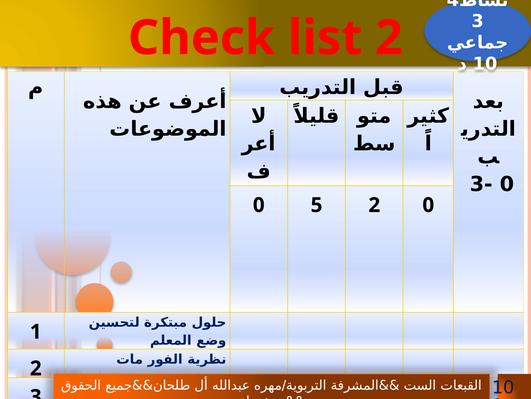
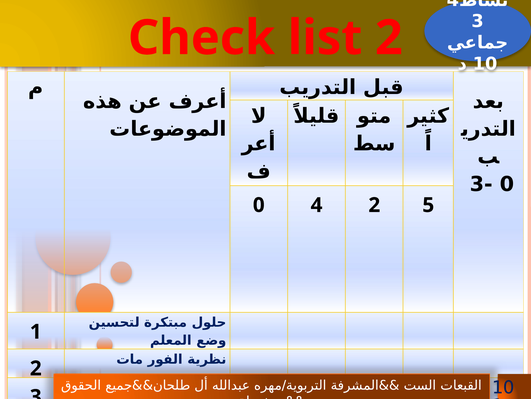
0 5: 5 -> 4
2 0: 0 -> 5
